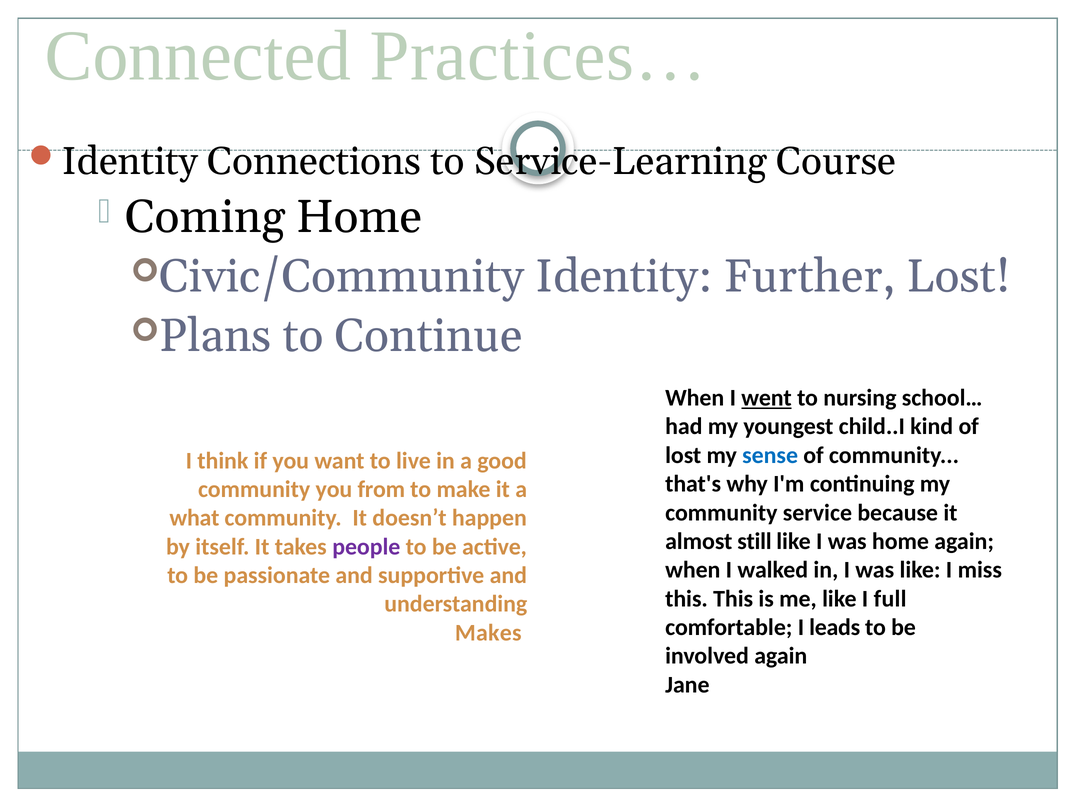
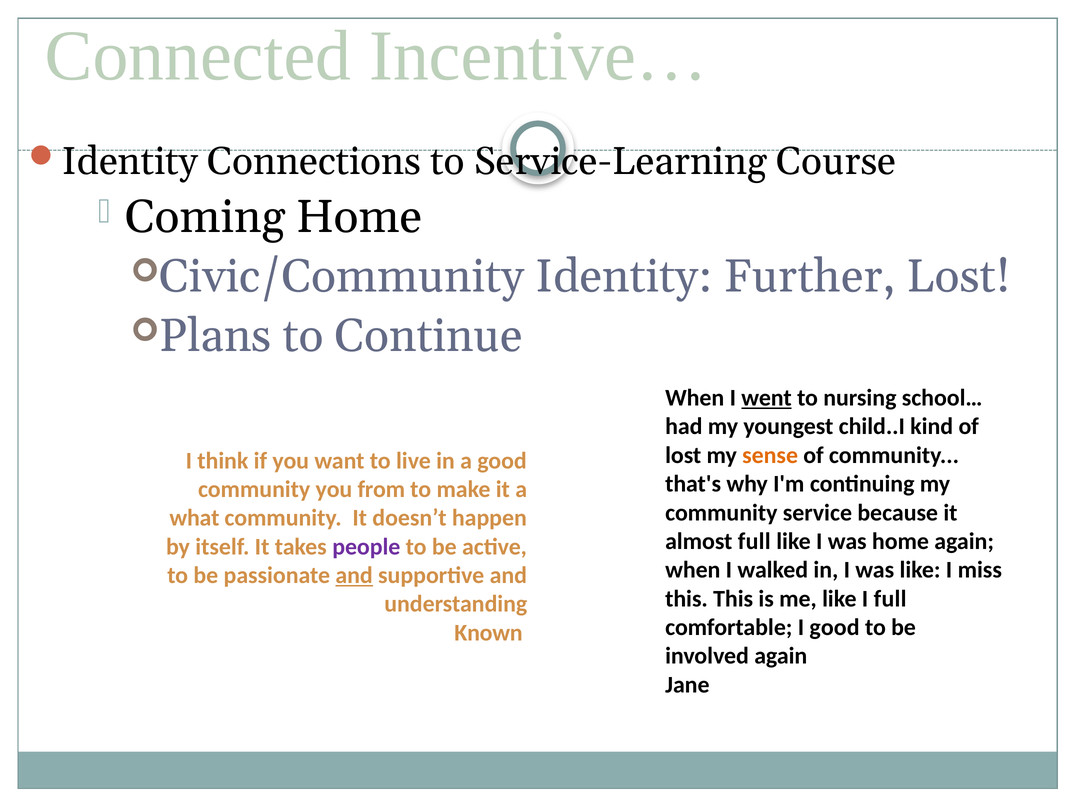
Practices…: Practices… -> Incentive…
sense colour: blue -> orange
almost still: still -> full
and at (354, 575) underline: none -> present
I leads: leads -> good
Makes: Makes -> Known
